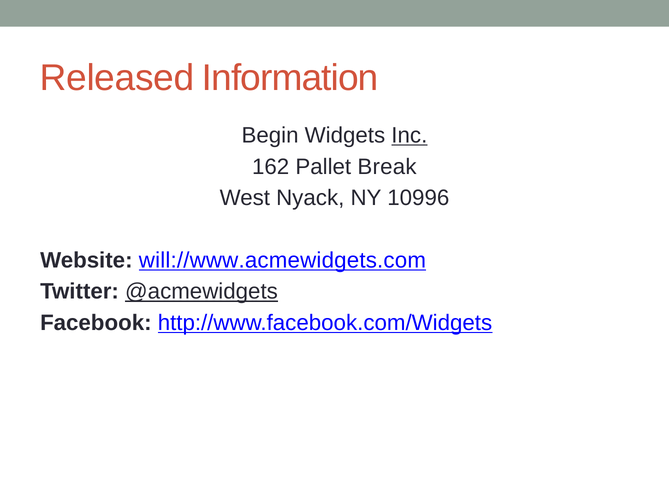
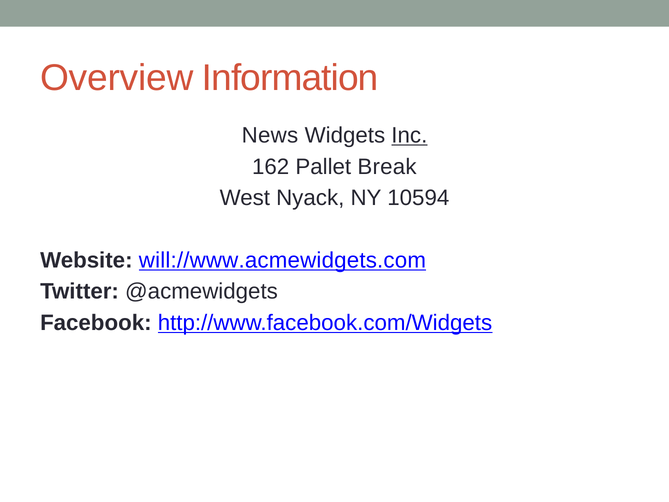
Released: Released -> Overview
Begin: Begin -> News
10996: 10996 -> 10594
@acmewidgets underline: present -> none
